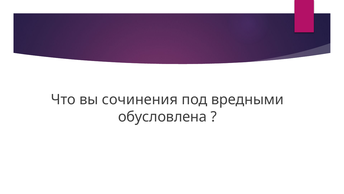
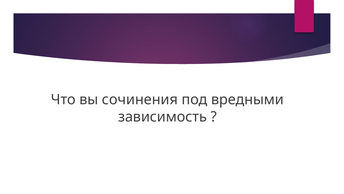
обусловлена: обусловлена -> зависимость
